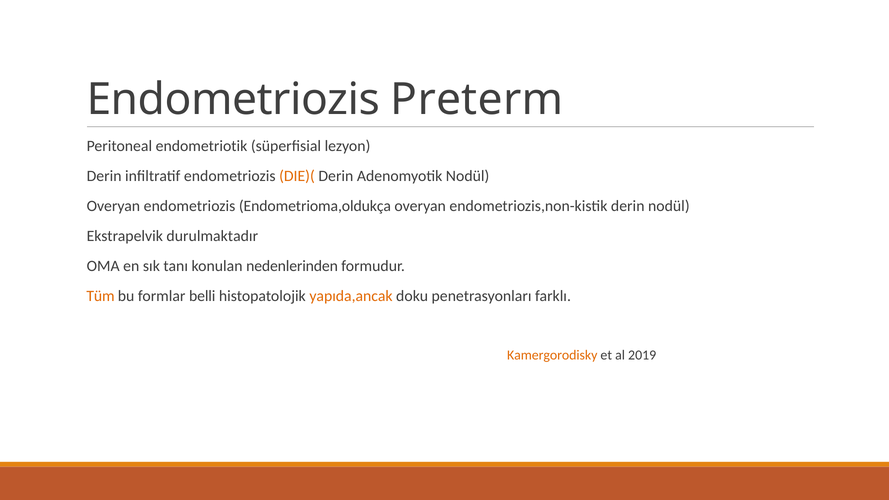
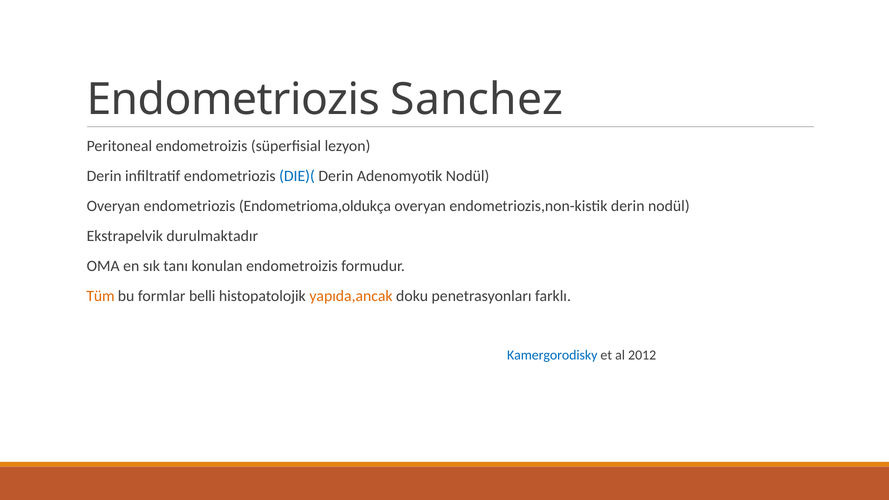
Preterm: Preterm -> Sanchez
Peritoneal endometriotik: endometriotik -> endometroizis
DIE)( colour: orange -> blue
konulan nedenlerinden: nedenlerinden -> endometroizis
Kamergorodisky colour: orange -> blue
2019: 2019 -> 2012
